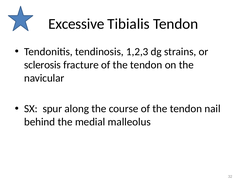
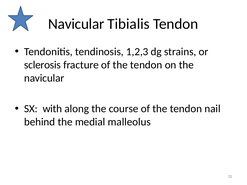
Excessive at (76, 24): Excessive -> Navicular
spur: spur -> with
